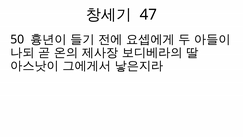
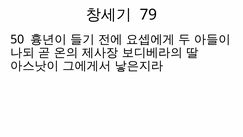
47: 47 -> 79
